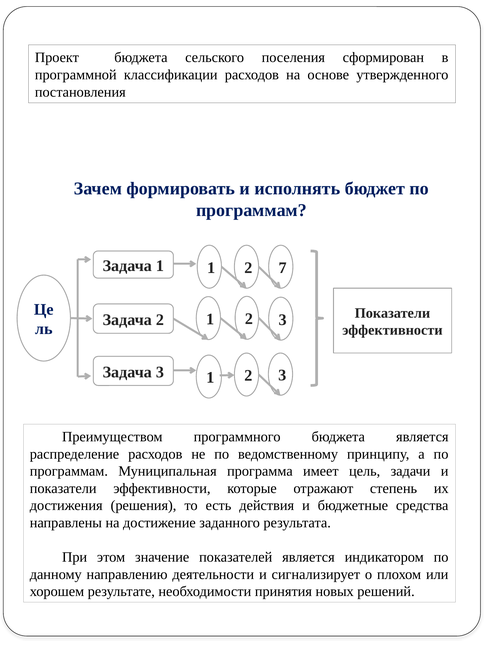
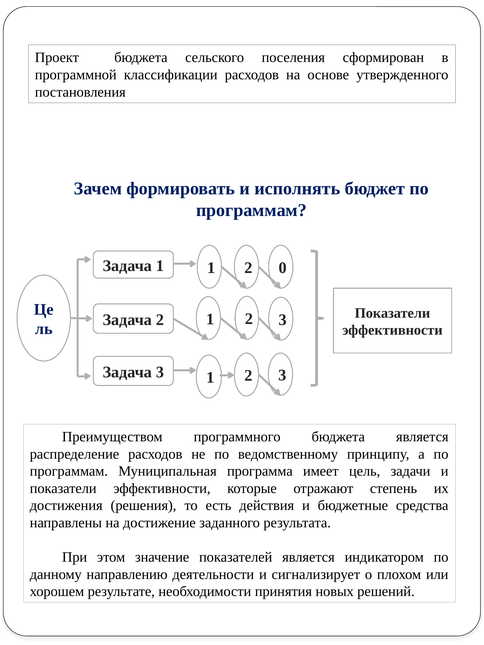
7: 7 -> 0
